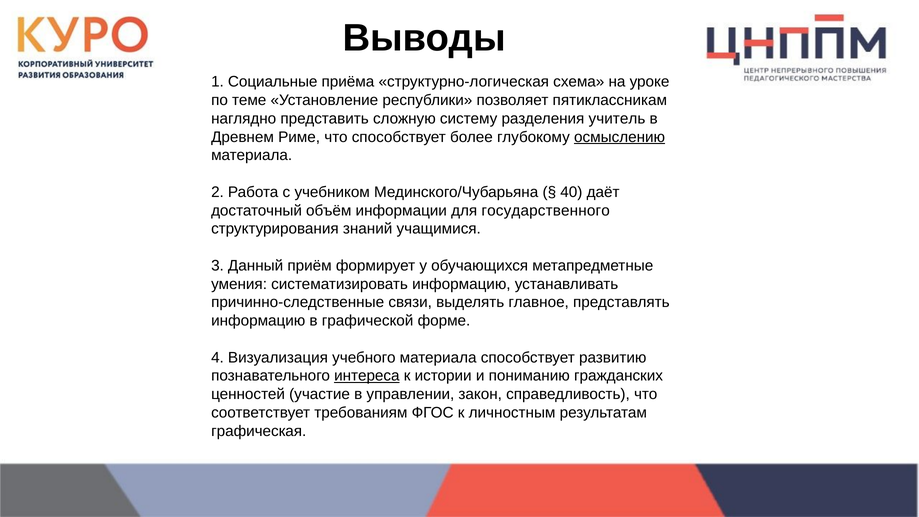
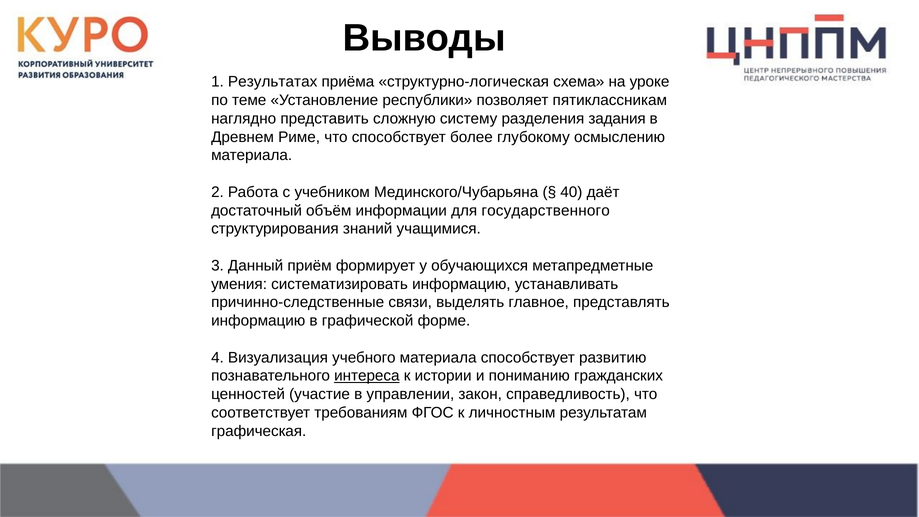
Социальные: Социальные -> Результатах
учитель: учитель -> задания
осмыслению underline: present -> none
